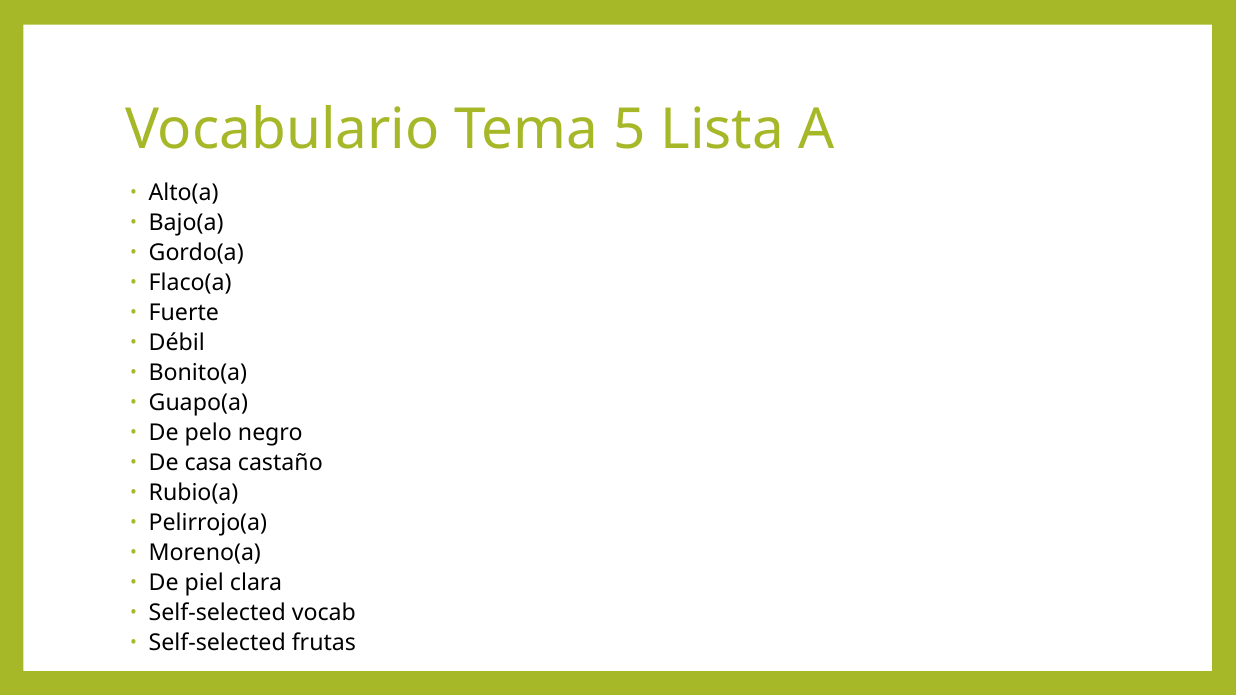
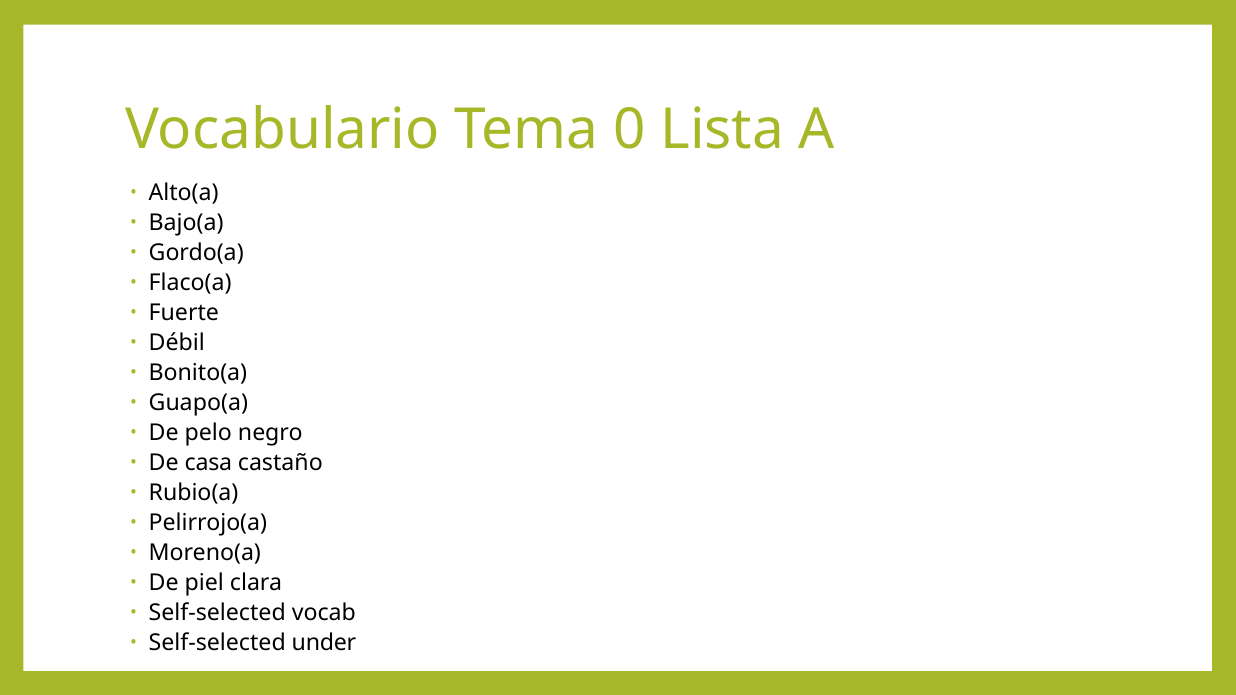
5: 5 -> 0
frutas: frutas -> under
